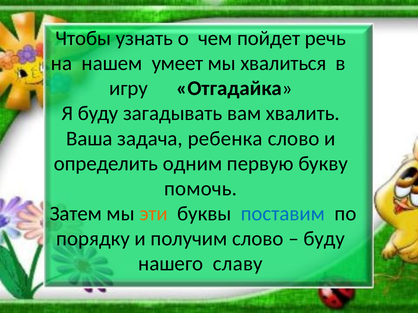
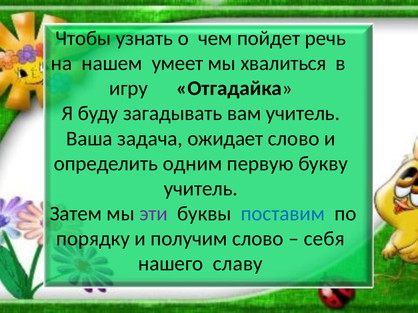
вам хвалить: хвалить -> учитель
ребенка: ребенка -> ожидает
помочь at (201, 189): помочь -> учитель
эти colour: orange -> purple
буду at (324, 239): буду -> себя
